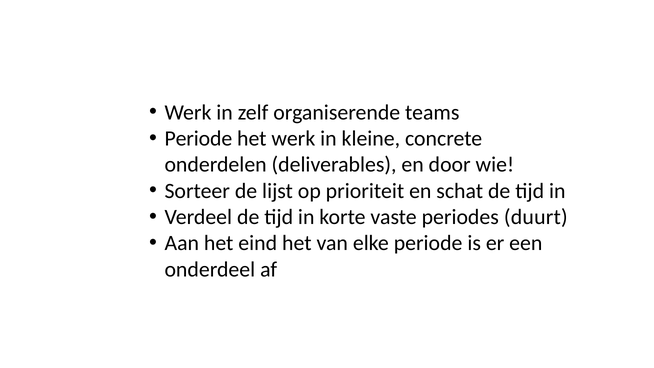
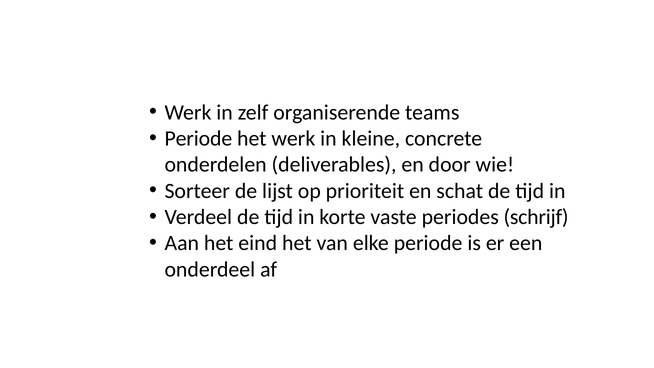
duurt: duurt -> schrijf
